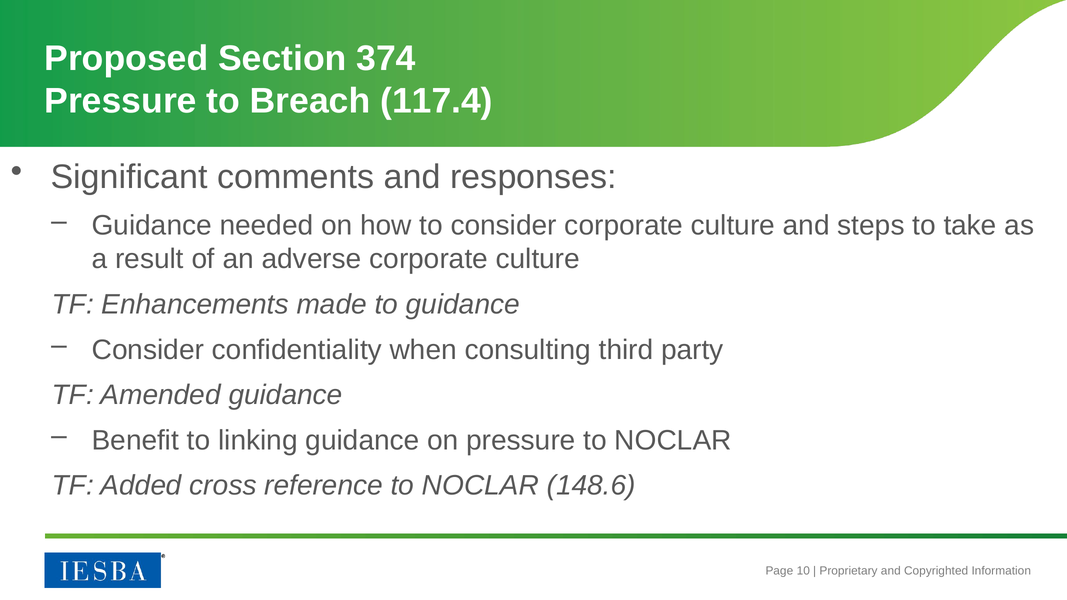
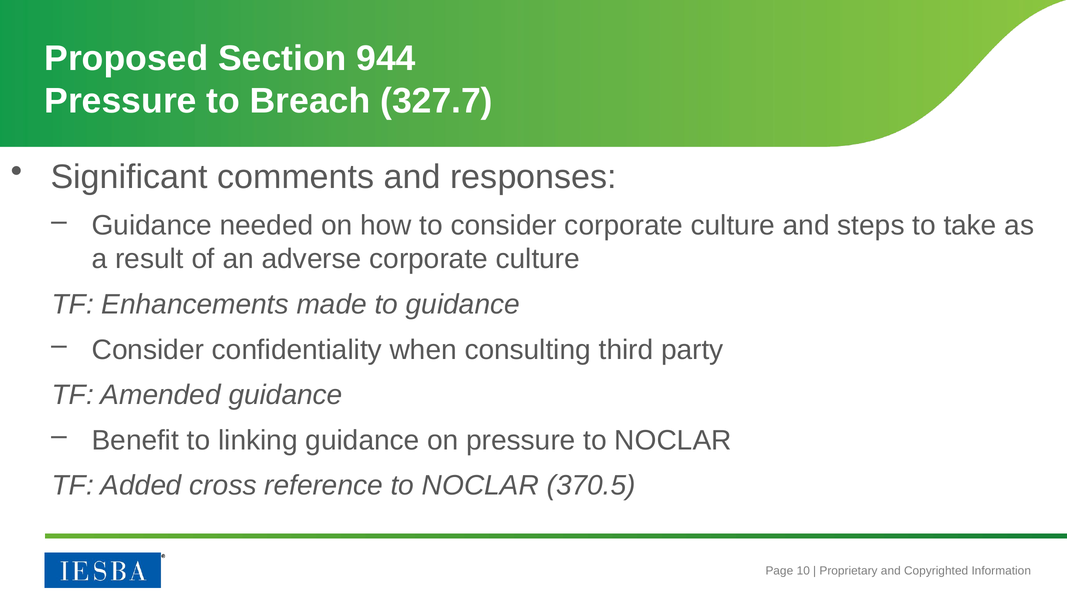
374: 374 -> 944
117.4: 117.4 -> 327.7
148.6: 148.6 -> 370.5
